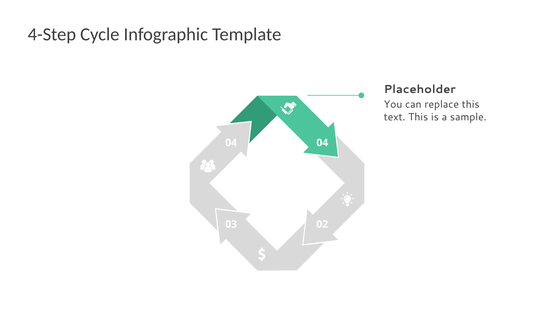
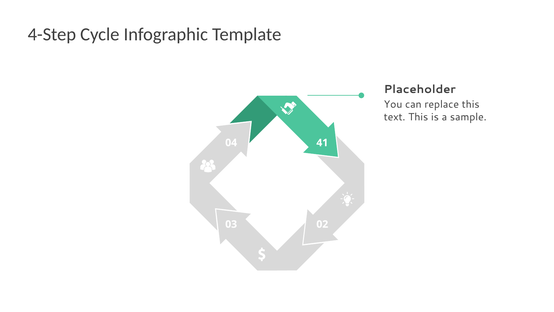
04 04: 04 -> 41
